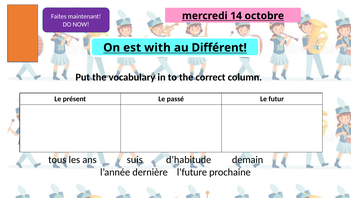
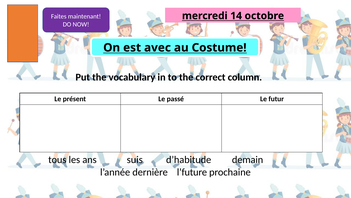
with: with -> avec
Différent: Différent -> Costume
